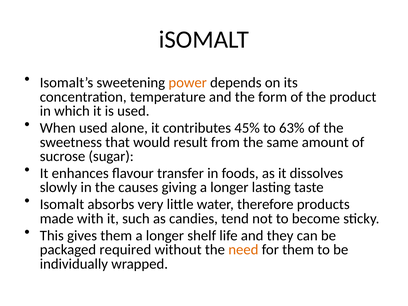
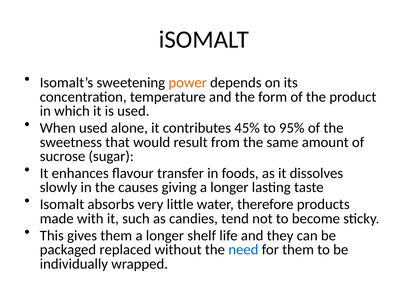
63%: 63% -> 95%
required: required -> replaced
need colour: orange -> blue
